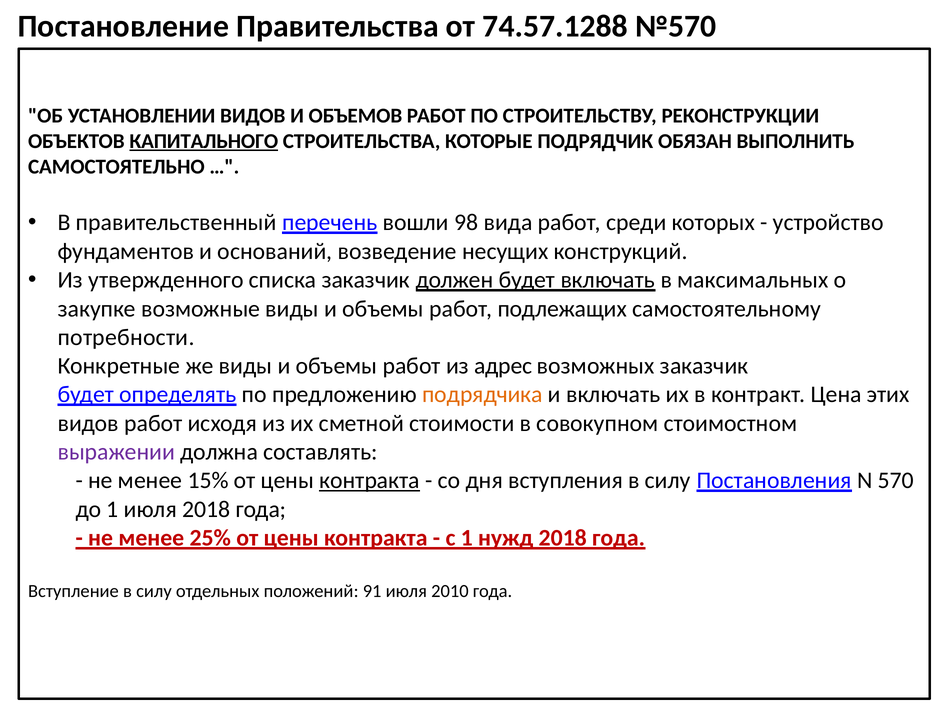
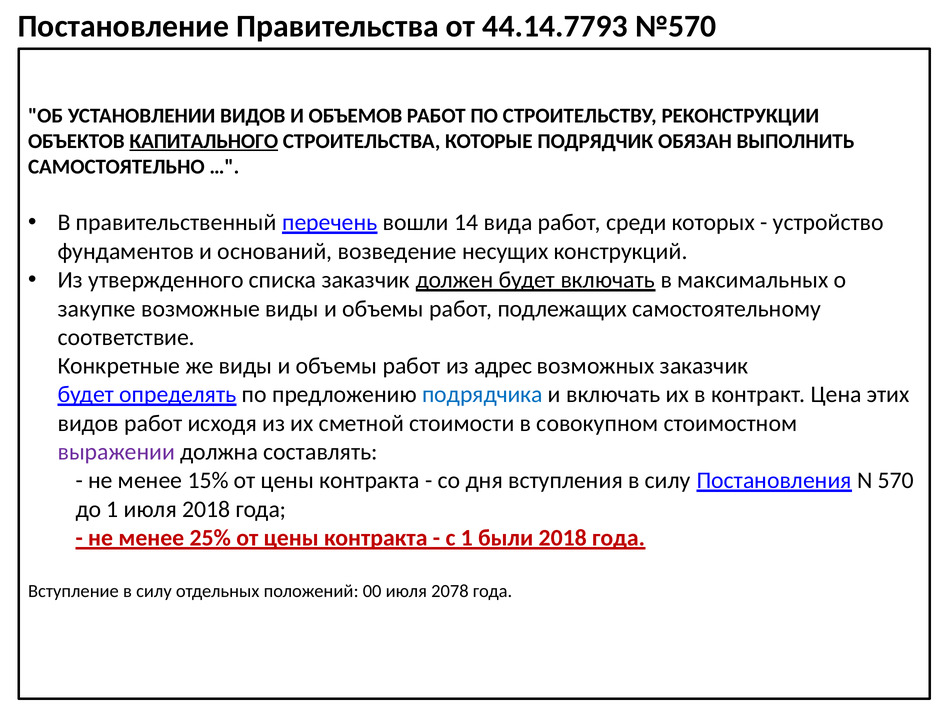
74.57.1288: 74.57.1288 -> 44.14.7793
98: 98 -> 14
потребности: потребности -> соответствие
подрядчика colour: orange -> blue
контракта at (370, 481) underline: present -> none
нужд: нужд -> были
91: 91 -> 00
2010: 2010 -> 2078
